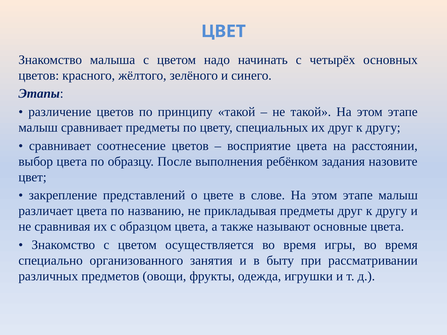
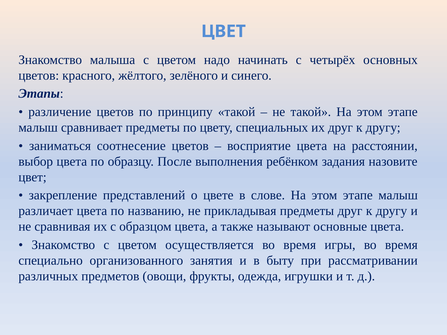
сравнивает at (60, 146): сравнивает -> заниматься
